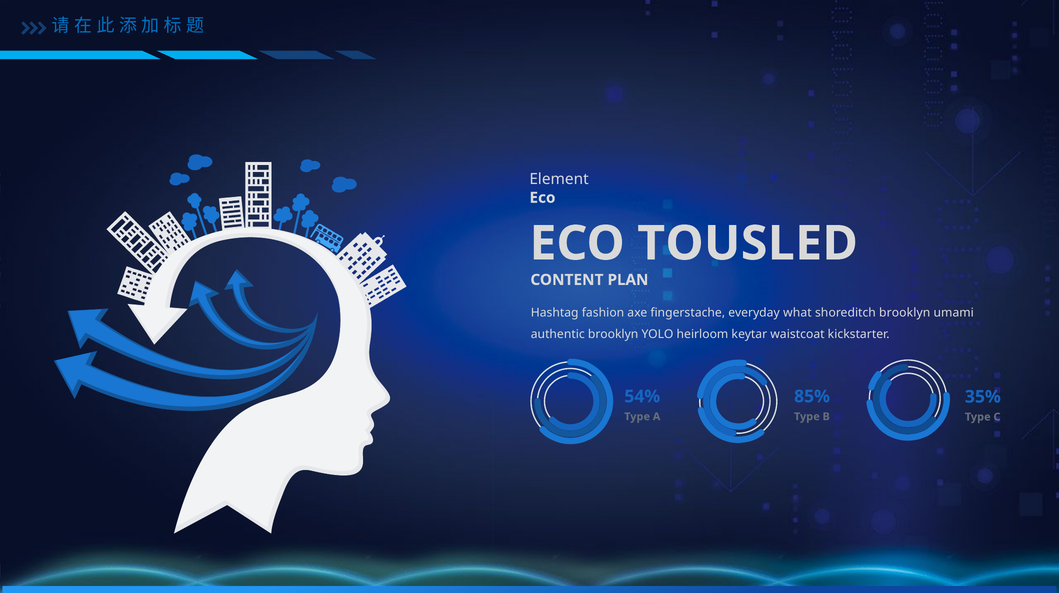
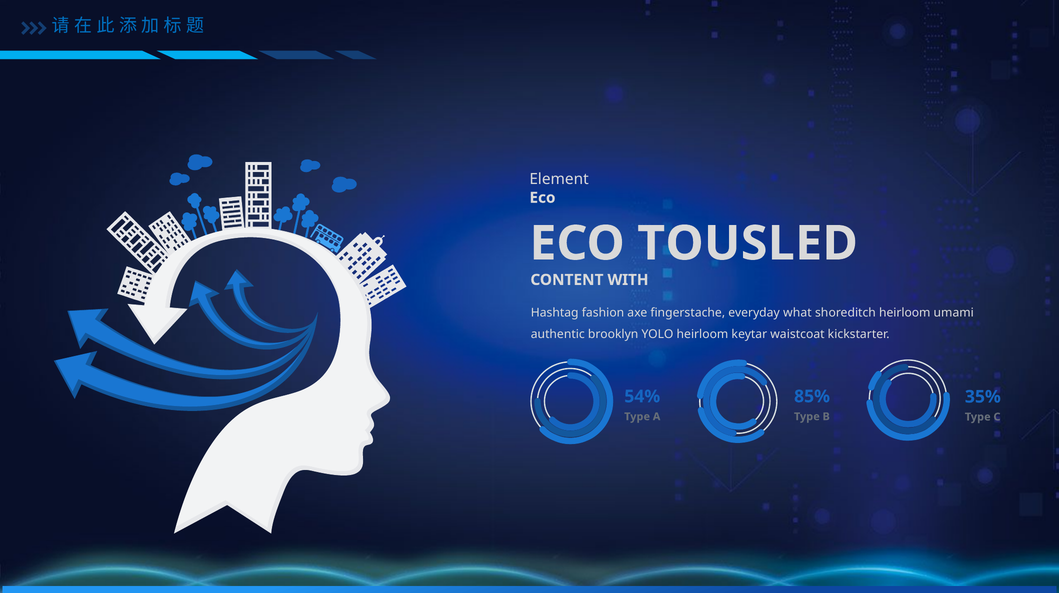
PLAN: PLAN -> WITH
shoreditch brooklyn: brooklyn -> heirloom
